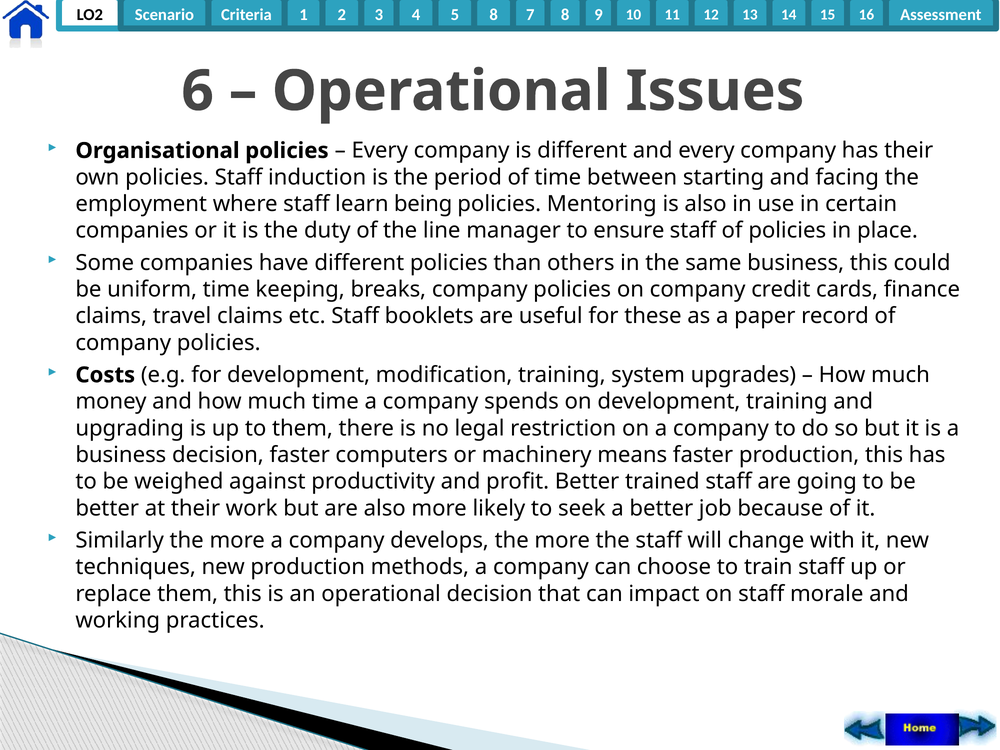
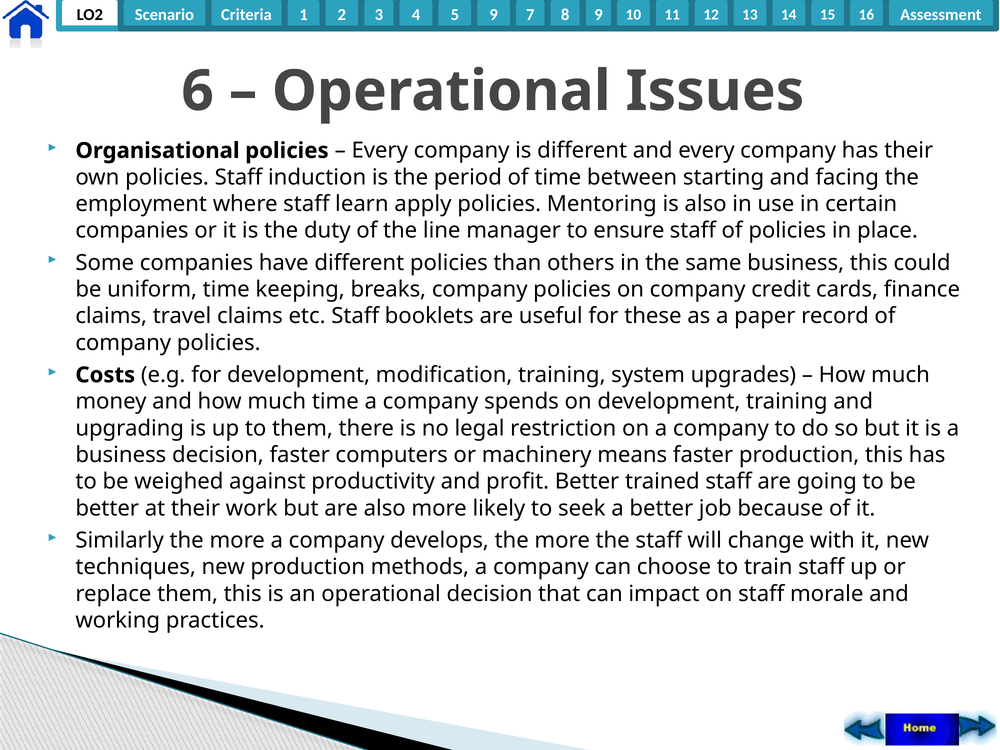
8 at (494, 15): 8 -> 9
being: being -> apply
